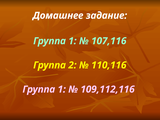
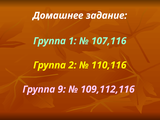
1 at (62, 89): 1 -> 9
